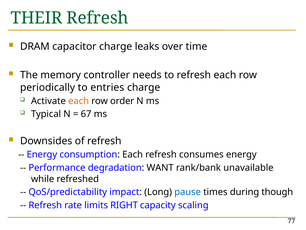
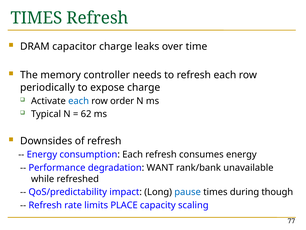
THEIR at (36, 18): THEIR -> TIMES
entries: entries -> expose
each at (79, 101) colour: orange -> blue
67: 67 -> 62
RIGHT: RIGHT -> PLACE
